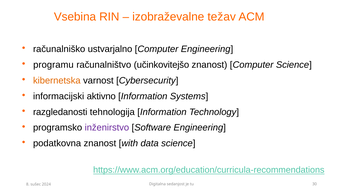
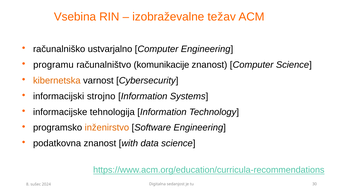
učinkovitejšo: učinkovitejšo -> komunikacije
aktivno: aktivno -> strojno
razgledanosti: razgledanosti -> informacijske
inženirstvo colour: purple -> orange
